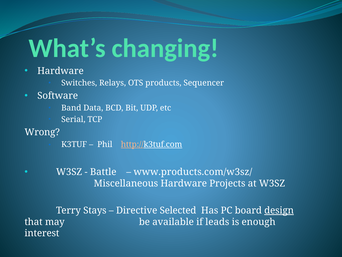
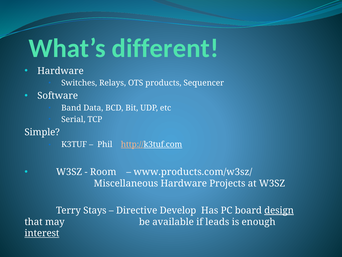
changing: changing -> different
Wrong: Wrong -> Simple
Battle: Battle -> Room
Selected: Selected -> Develop
interest underline: none -> present
